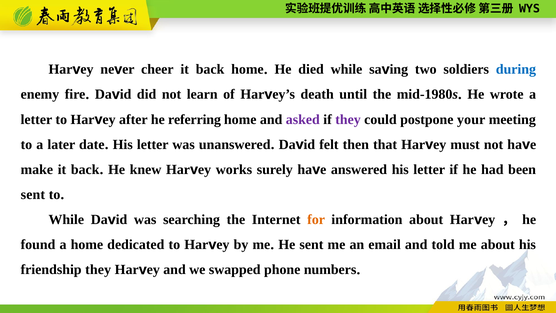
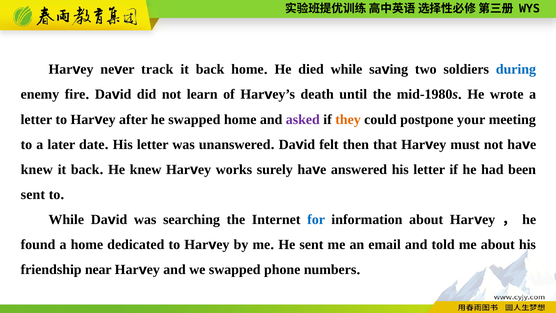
cheer: cheer -> track
he referring: referring -> swapped
they at (348, 119) colour: purple -> orange
make at (37, 169): make -> knew
for colour: orange -> blue
friendship they: they -> near
